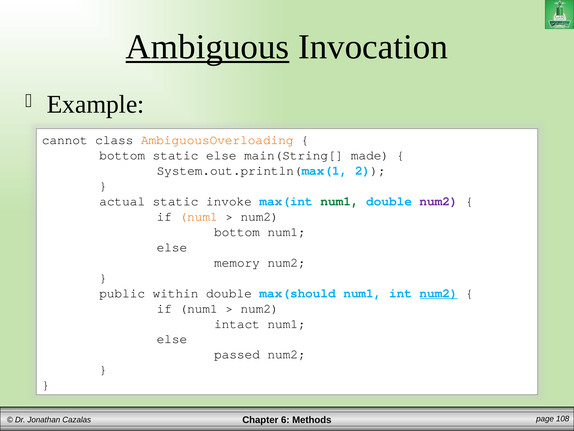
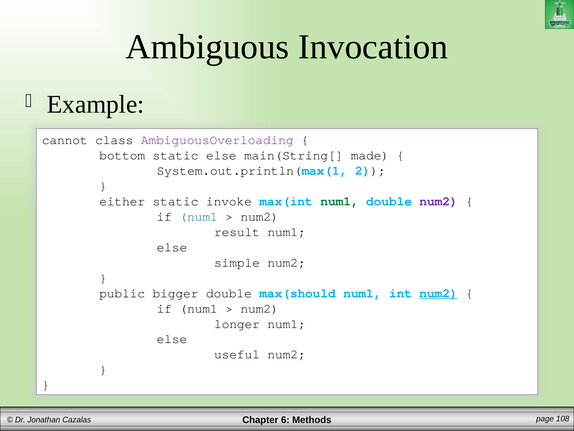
Ambiguous underline: present -> none
AmbiguousOverloading colour: orange -> purple
actual: actual -> either
num1 at (199, 216) colour: orange -> blue
bottom at (237, 232): bottom -> result
memory: memory -> simple
within: within -> bigger
intact: intact -> longer
passed: passed -> useful
